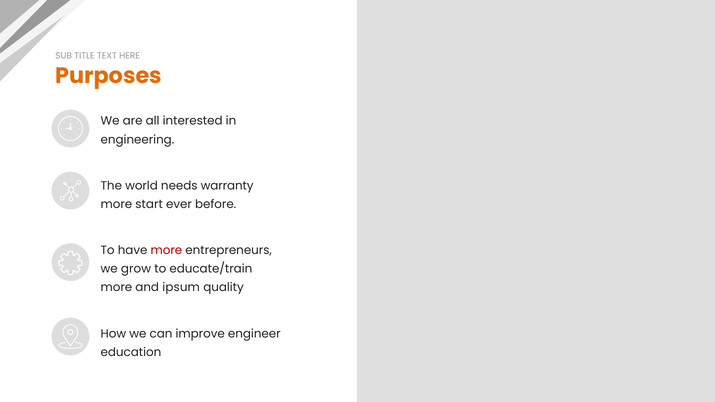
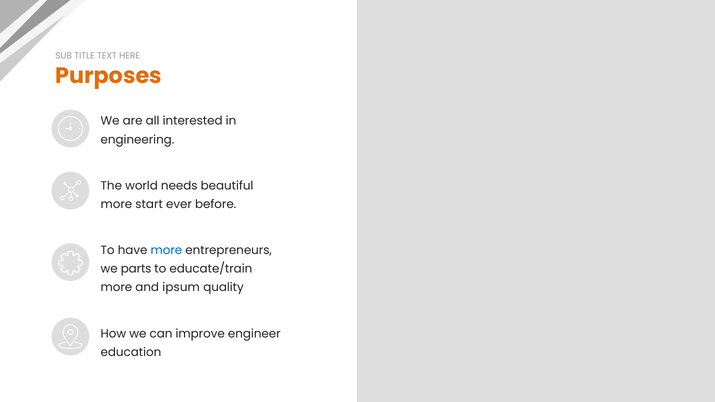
warranty: warranty -> beautiful
more at (166, 250) colour: red -> blue
grow: grow -> parts
